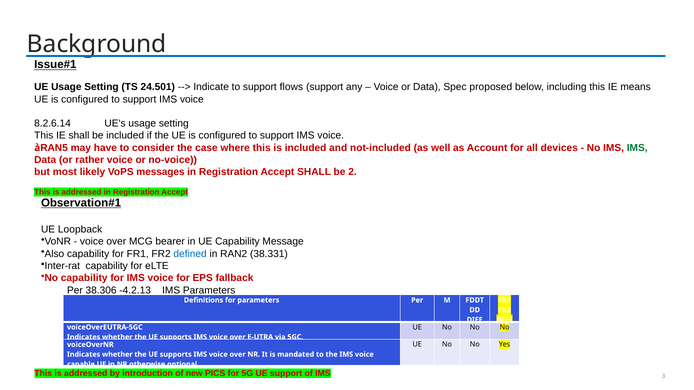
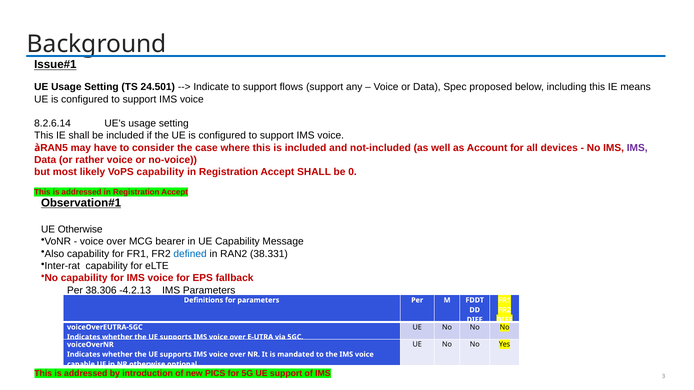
IMS at (637, 148) colour: green -> purple
VoPS messages: messages -> capability
2: 2 -> 0
UE Loopback: Loopback -> Otherwise
